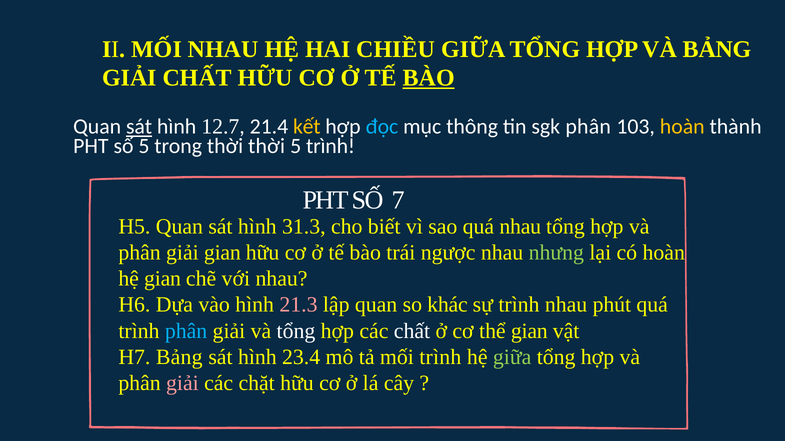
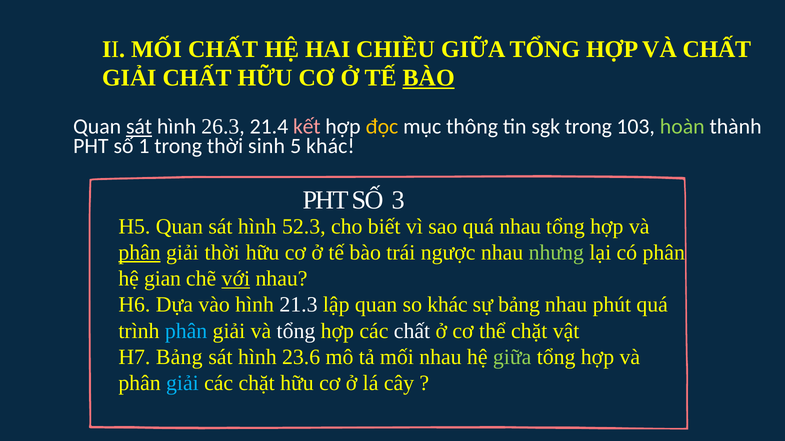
MỐI NHAU: NHAU -> CHẤT
VÀ BẢNG: BẢNG -> CHẤT
12.7: 12.7 -> 26.3
kết colour: yellow -> pink
đọc colour: light blue -> yellow
sgk phân: phân -> trong
hoàn at (682, 127) colour: yellow -> light green
số 5: 5 -> 1
thời thời: thời -> sinh
5 trình: trình -> khác
7: 7 -> 3
31.3: 31.3 -> 52.3
phân at (140, 253) underline: none -> present
giải gian: gian -> thời
có hoàn: hoàn -> phân
với underline: none -> present
21.3 colour: pink -> white
sự trình: trình -> bảng
thể gian: gian -> chặt
23.4: 23.4 -> 23.6
mối trình: trình -> nhau
giải at (182, 384) colour: pink -> light blue
